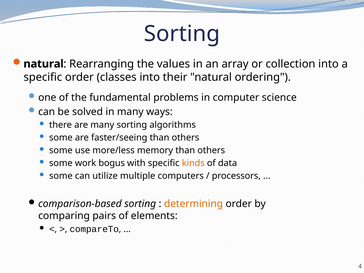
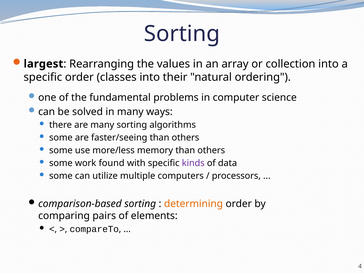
natural at (44, 64): natural -> largest
bogus: bogus -> found
kinds colour: orange -> purple
